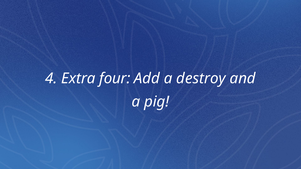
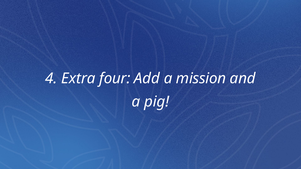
destroy: destroy -> mission
